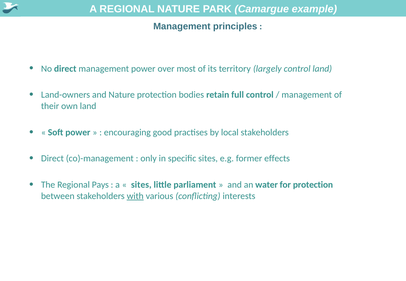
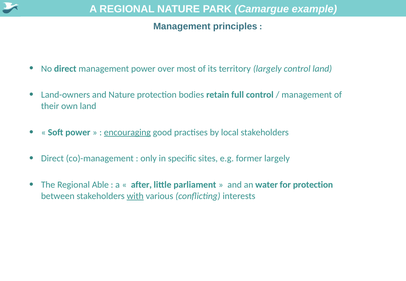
encouraging underline: none -> present
former effects: effects -> largely
Pays: Pays -> Able
sites at (141, 185): sites -> after
